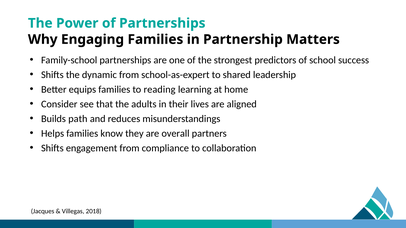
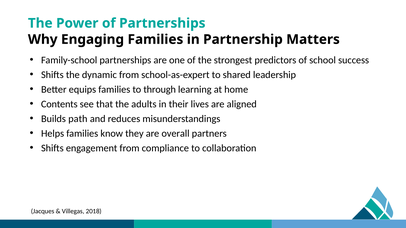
reading: reading -> through
Consider: Consider -> Contents
